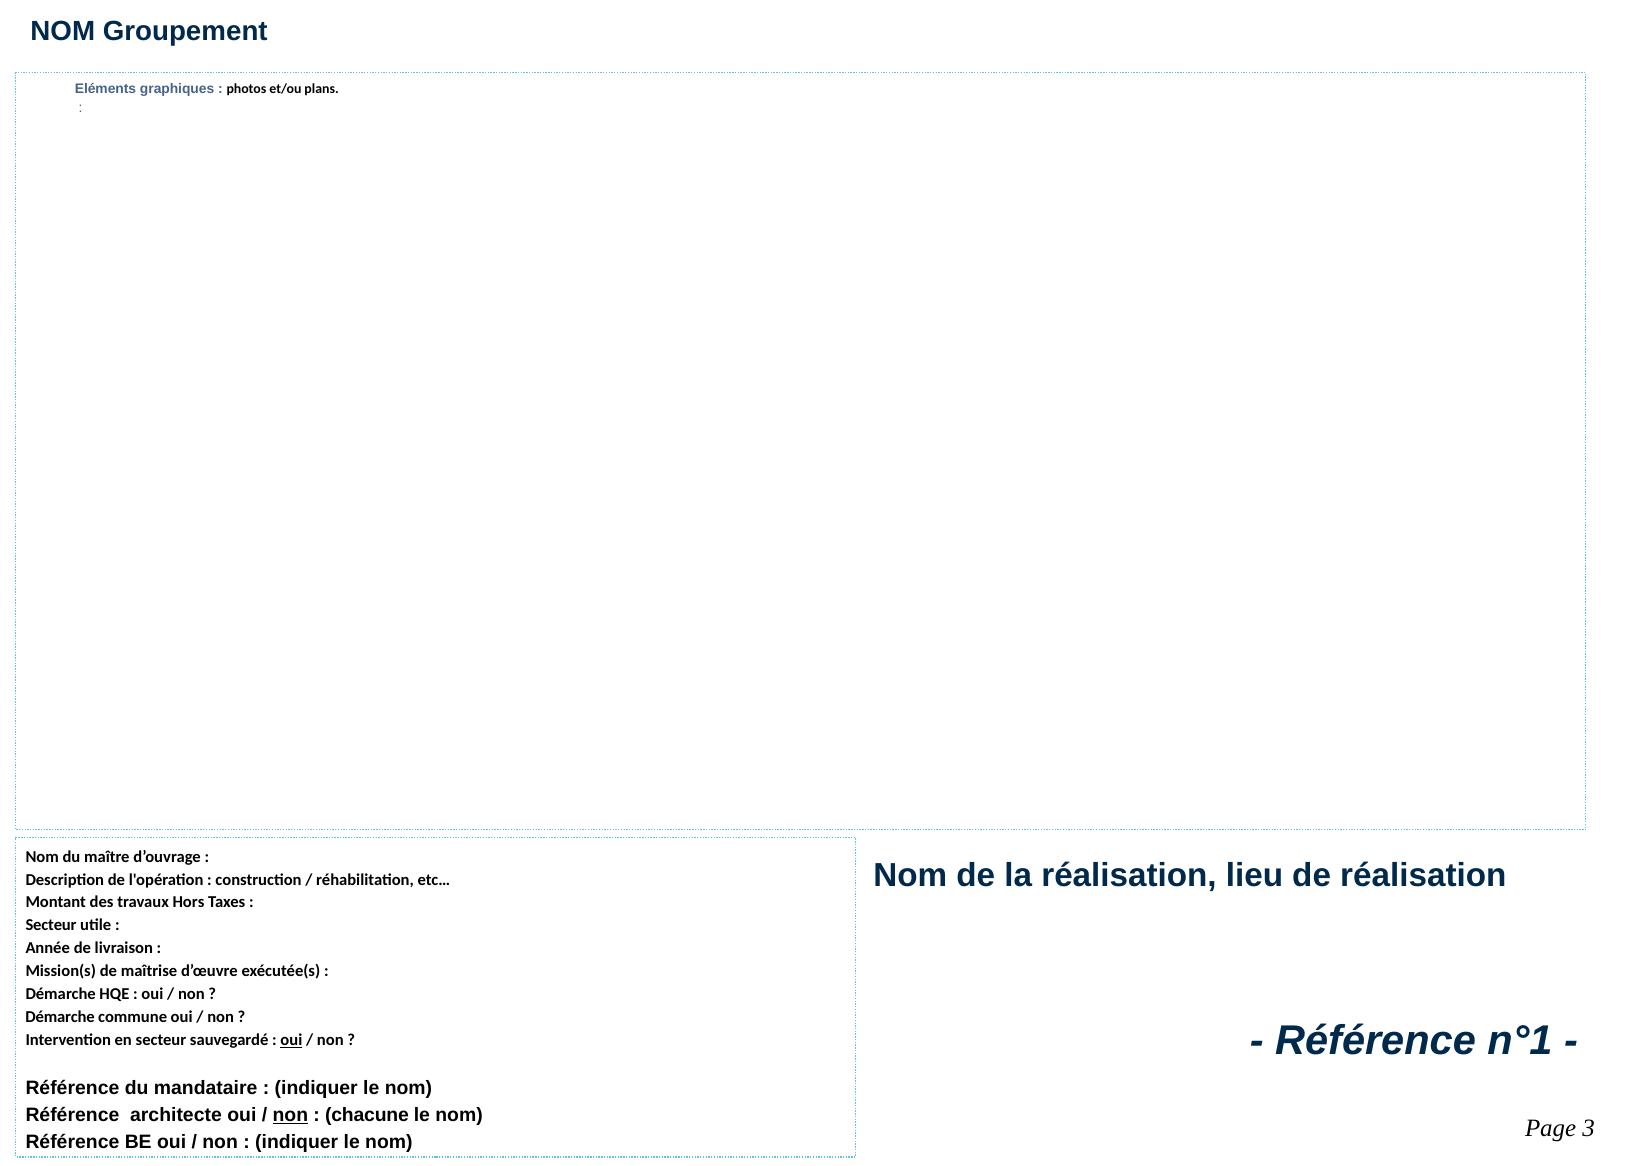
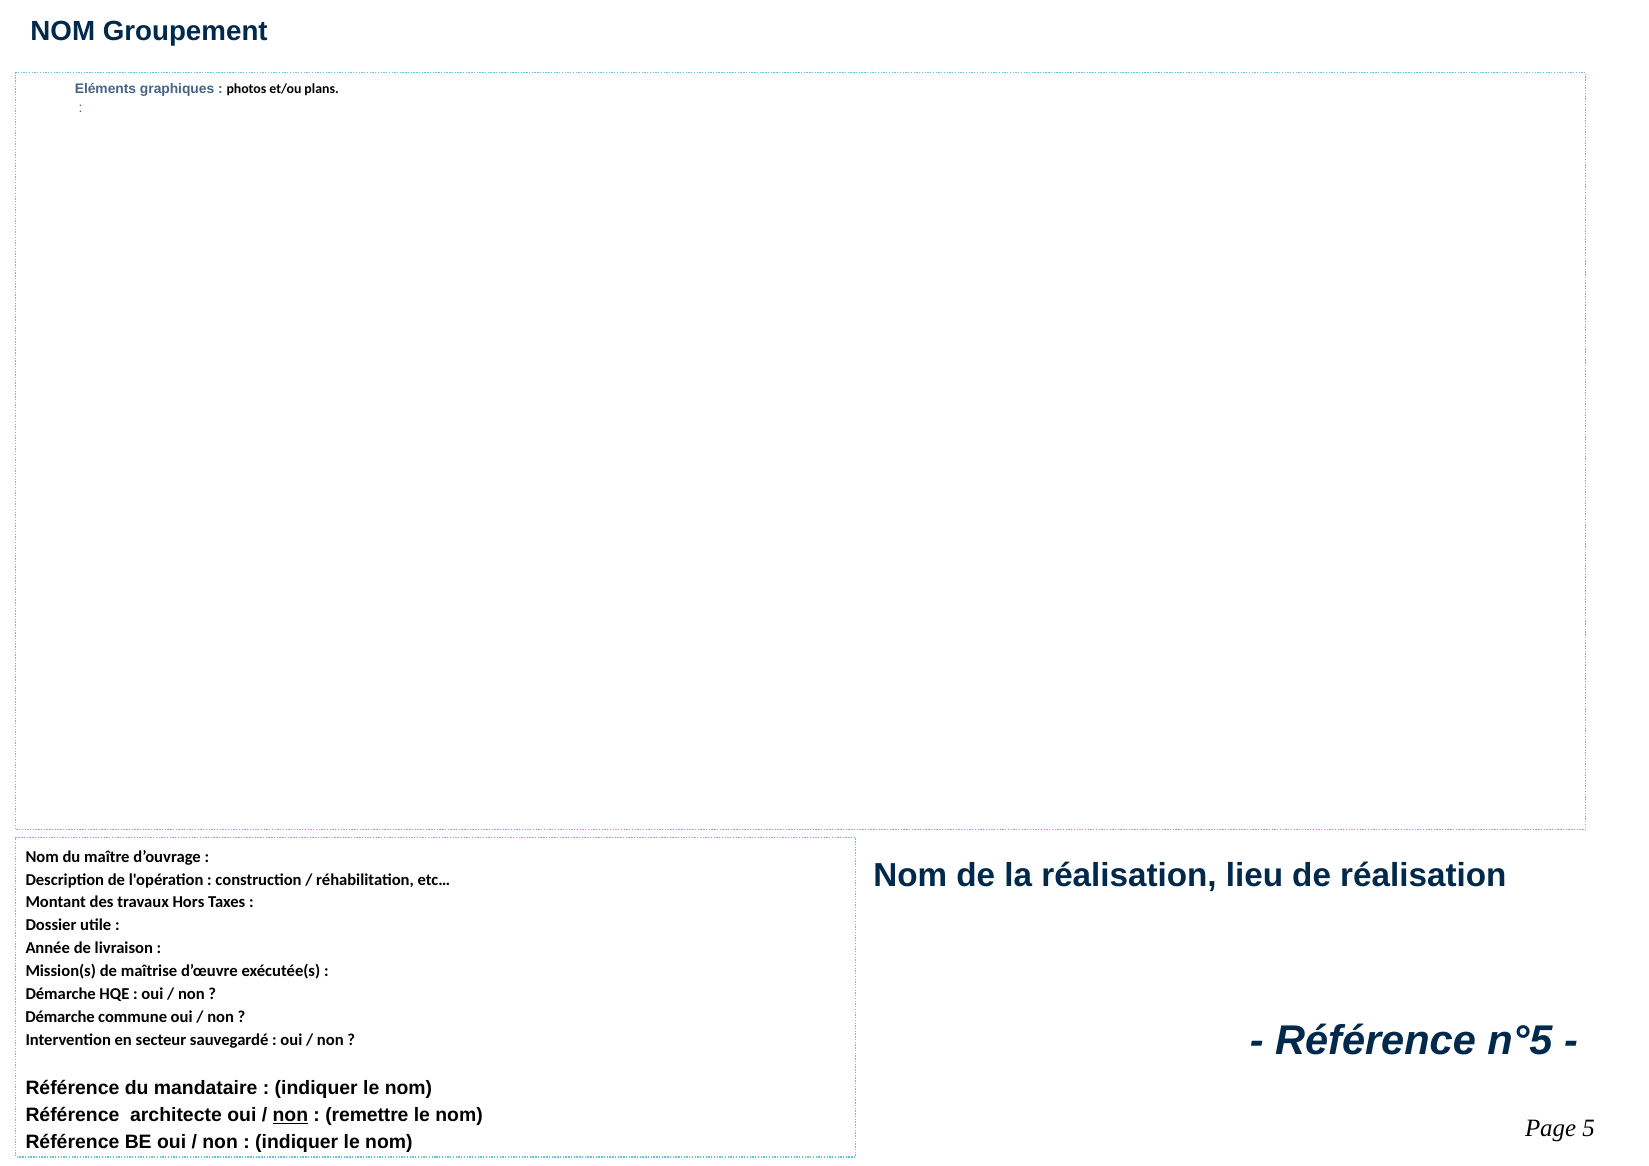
Secteur at (51, 925): Secteur -> Dossier
n°1: n°1 -> n°5
oui at (291, 1040) underline: present -> none
chacune: chacune -> remettre
3: 3 -> 5
